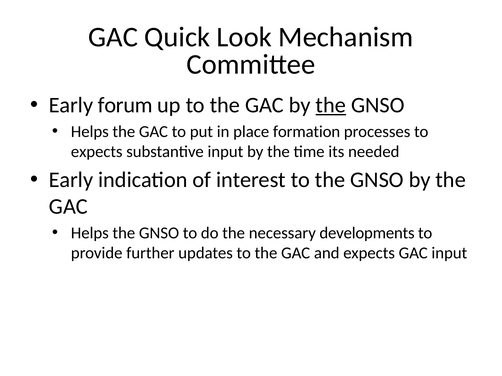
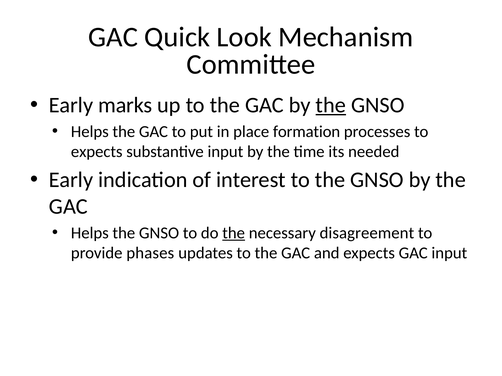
forum: forum -> marks
the at (234, 233) underline: none -> present
developments: developments -> disagreement
further: further -> phases
